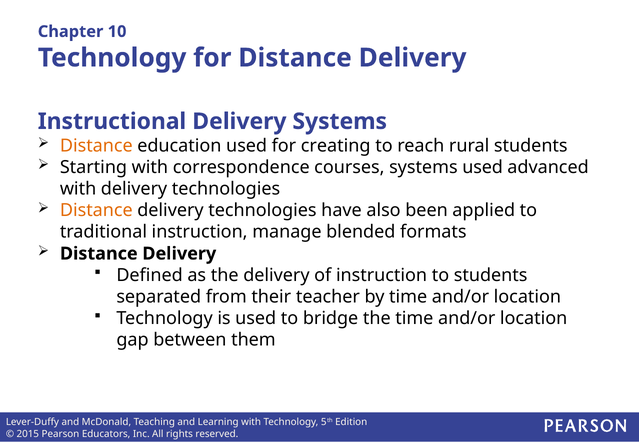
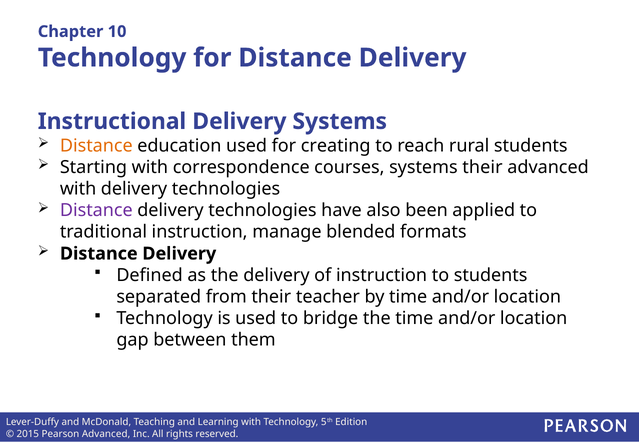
systems used: used -> their
Distance at (96, 211) colour: orange -> purple
Educators at (106, 434): Educators -> Advanced
